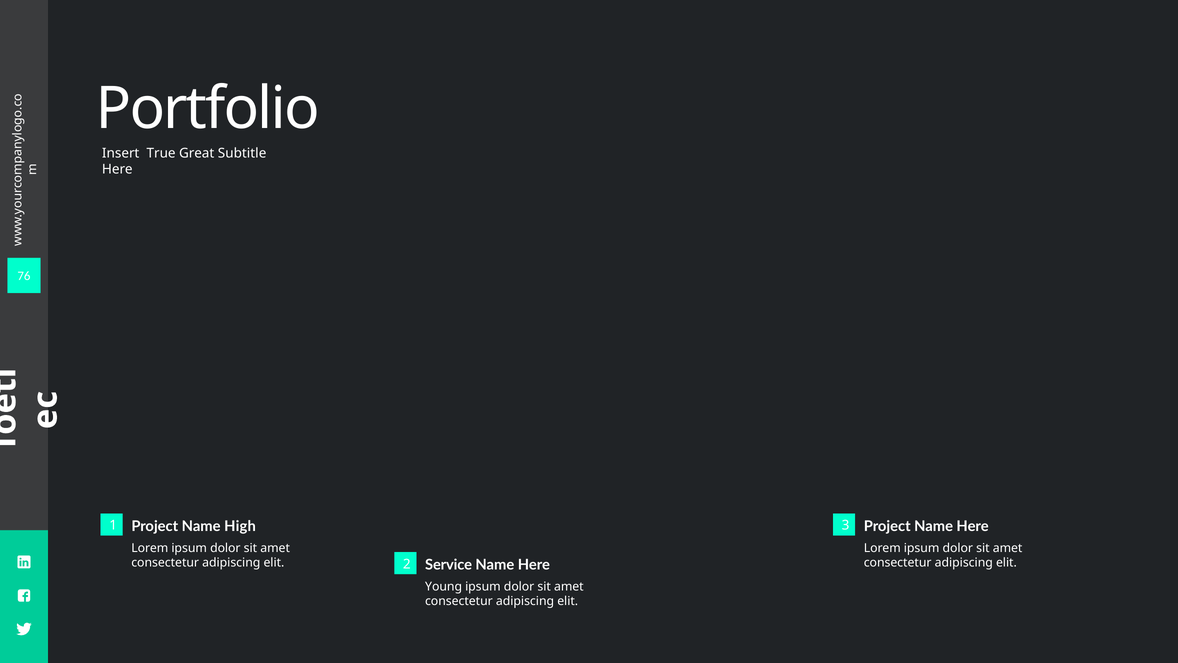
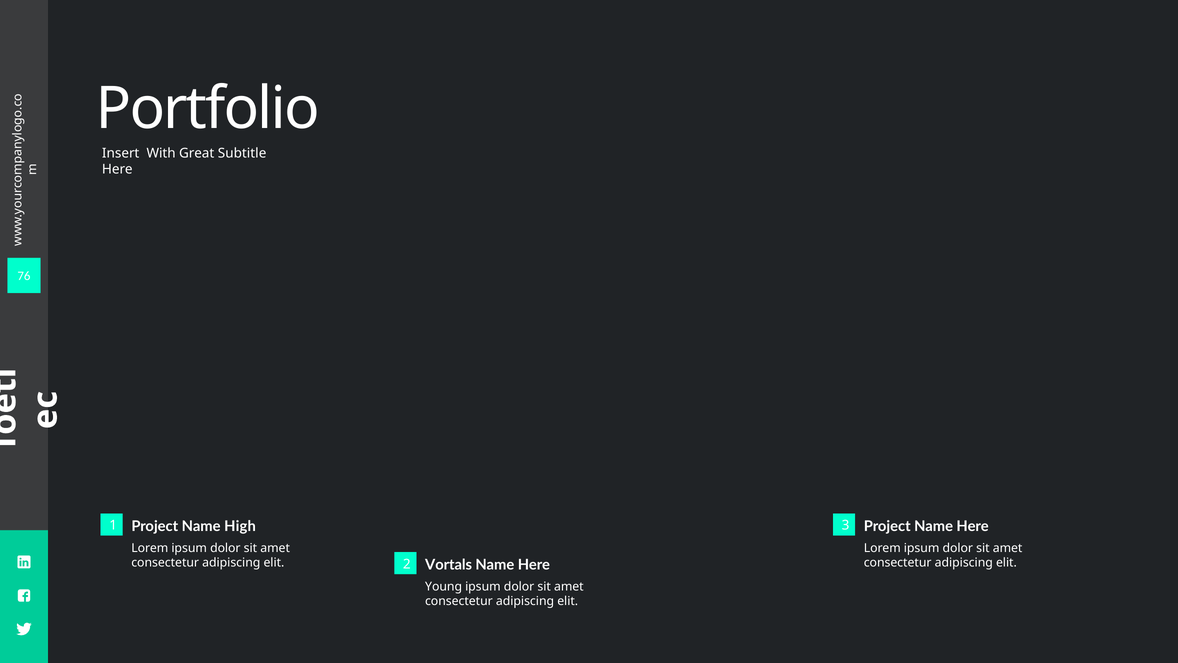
True: True -> With
Service: Service -> Vortals
